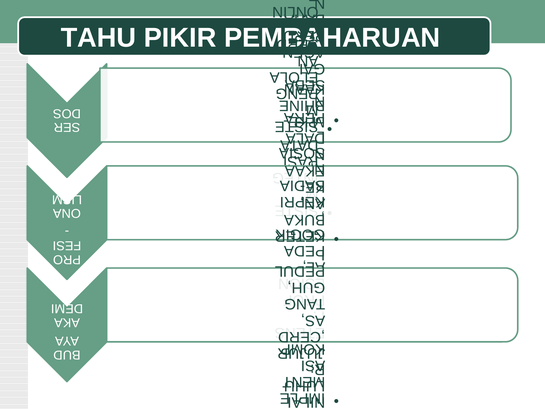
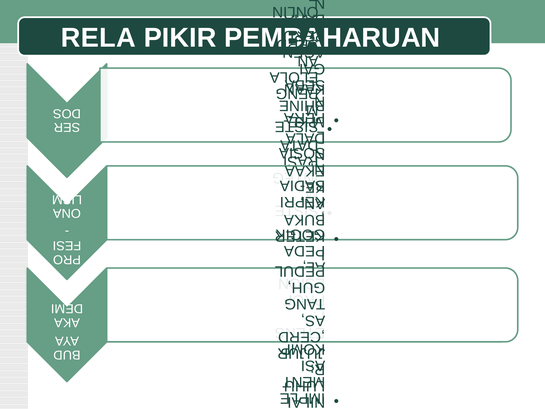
TAHU: TAHU -> RELA
